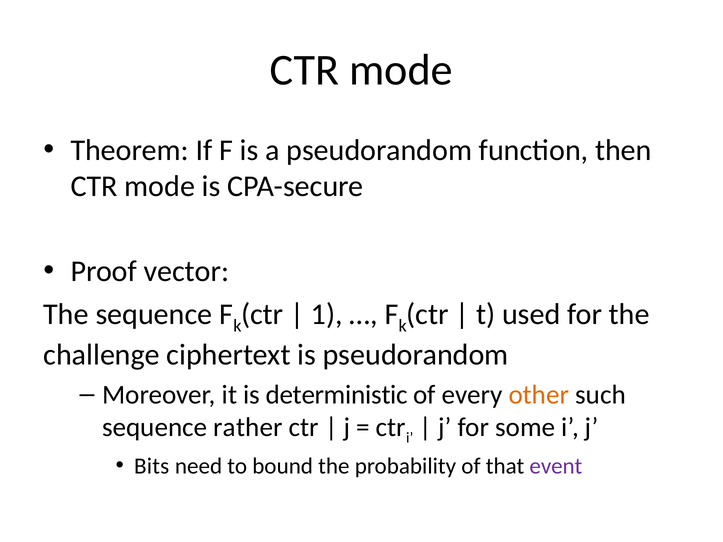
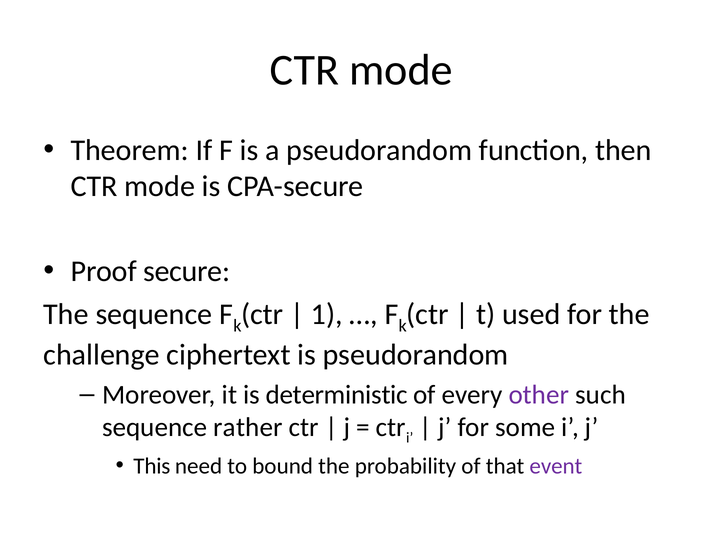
vector: vector -> secure
other colour: orange -> purple
Bits: Bits -> This
